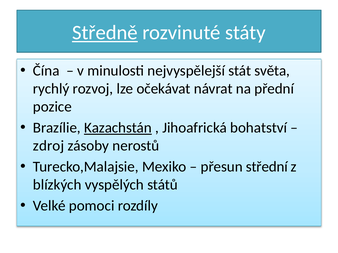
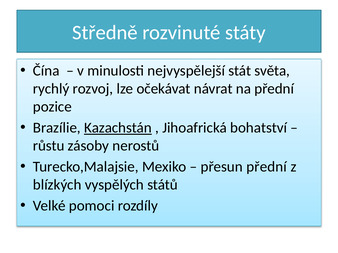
Středně underline: present -> none
zdroj: zdroj -> růstu
přesun střední: střední -> přední
